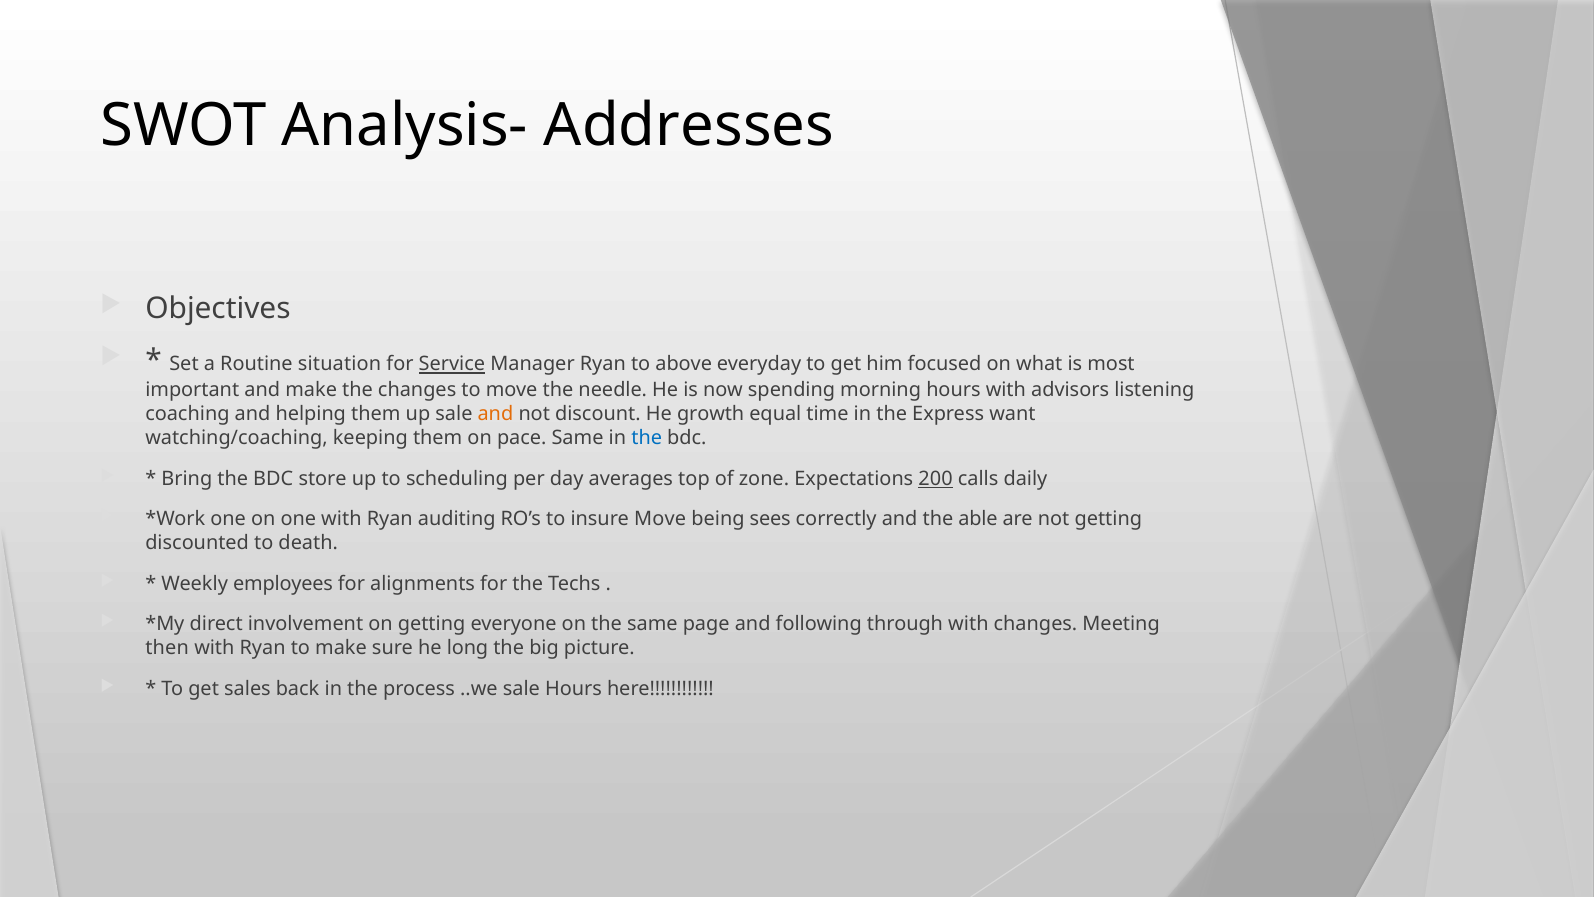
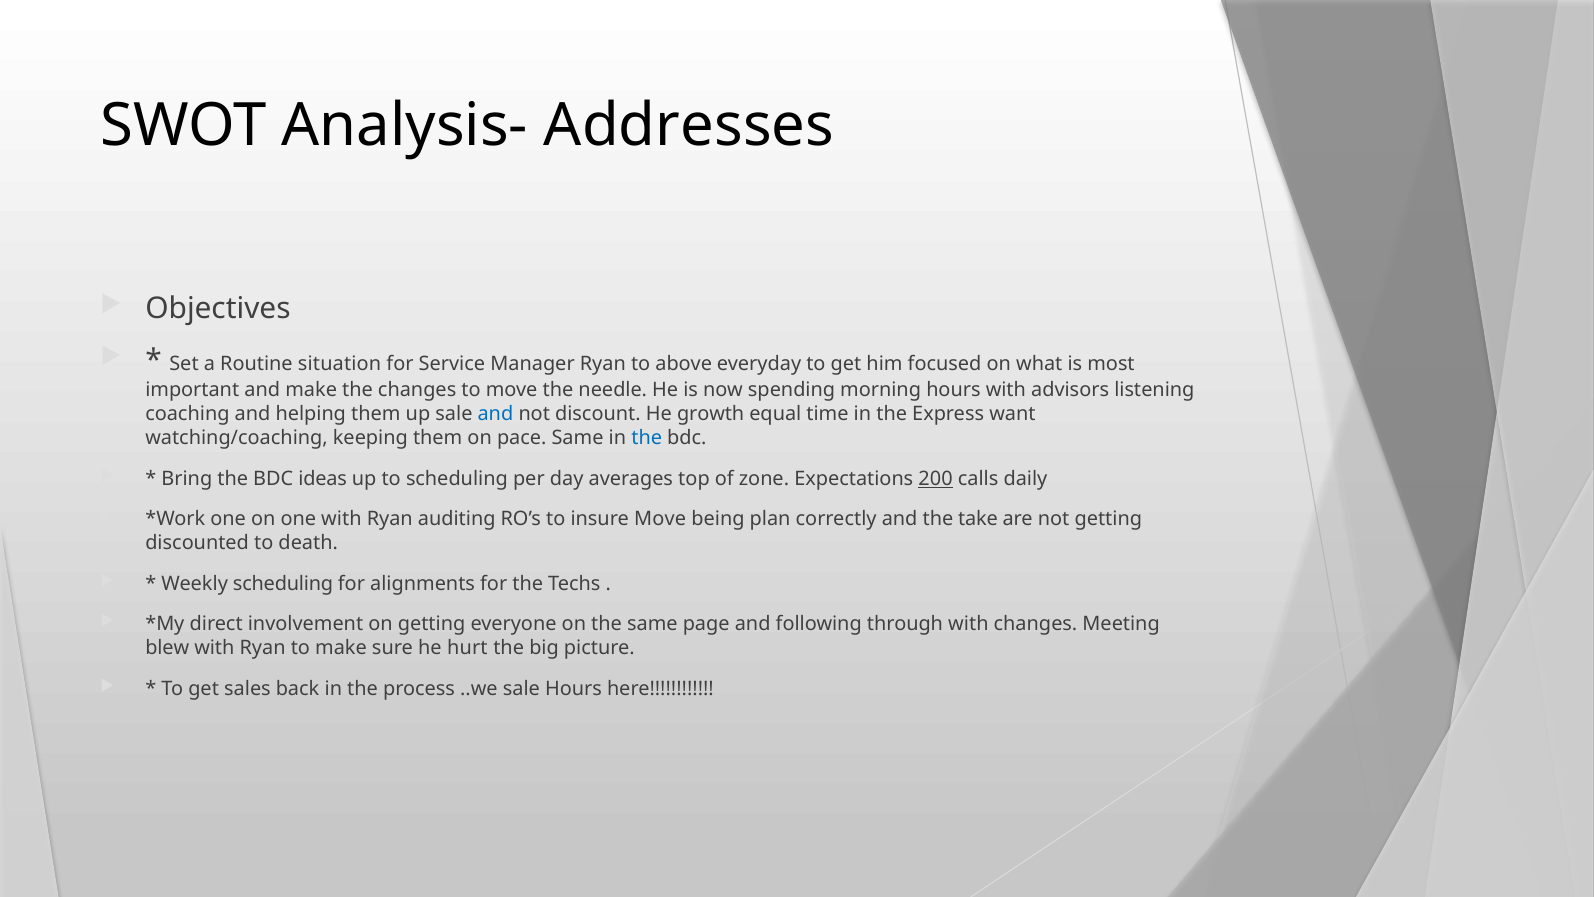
Service underline: present -> none
and at (495, 414) colour: orange -> blue
store: store -> ideas
sees: sees -> plan
able: able -> take
Weekly employees: employees -> scheduling
then: then -> blew
long: long -> hurt
